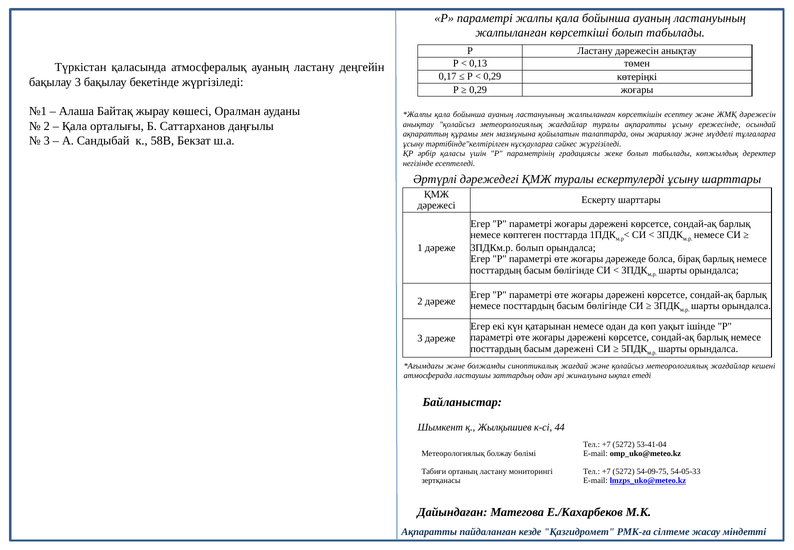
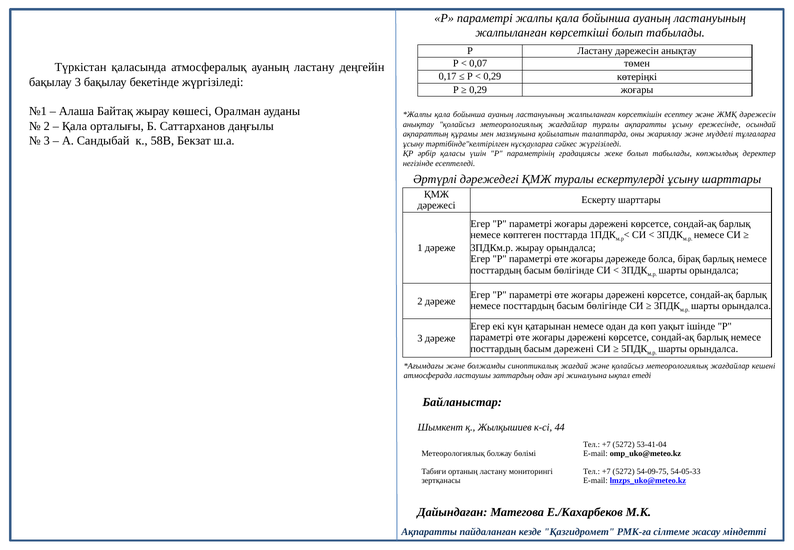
0,13: 0,13 -> 0,07
3ПДКм.р болып: болып -> жырау
